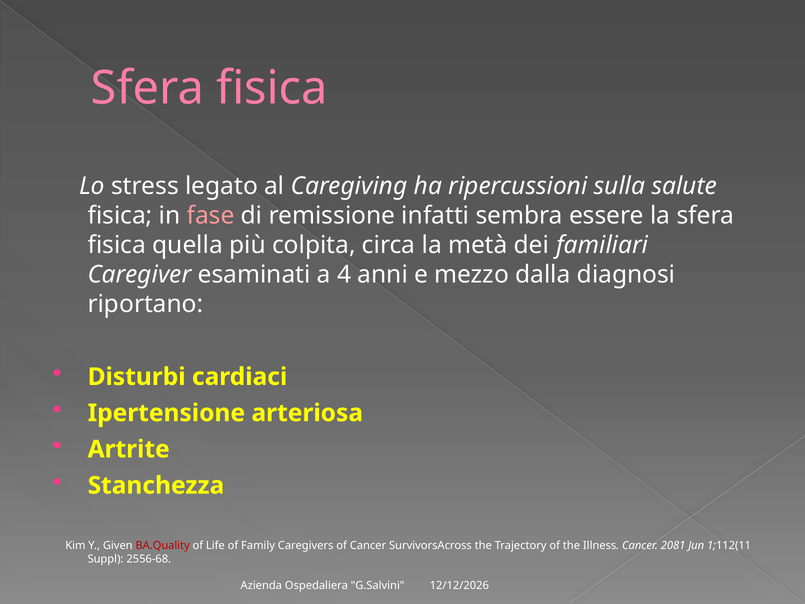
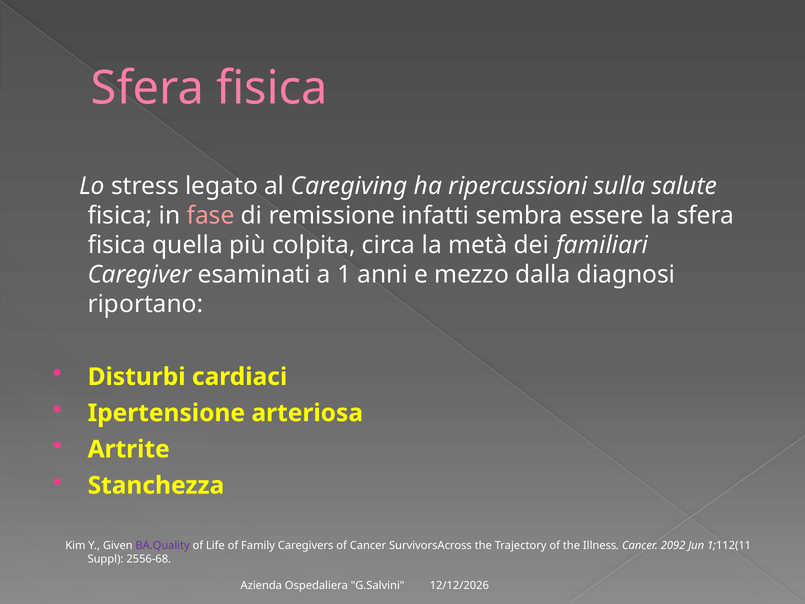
4: 4 -> 1
BA.Quality colour: red -> purple
2081: 2081 -> 2092
